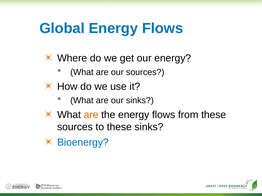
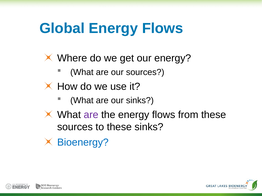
are at (91, 115) colour: orange -> purple
